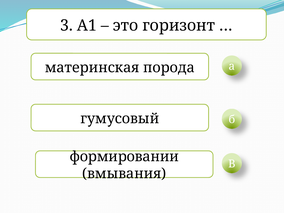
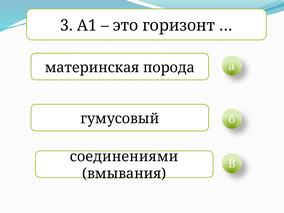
формировании: формировании -> соединениями
